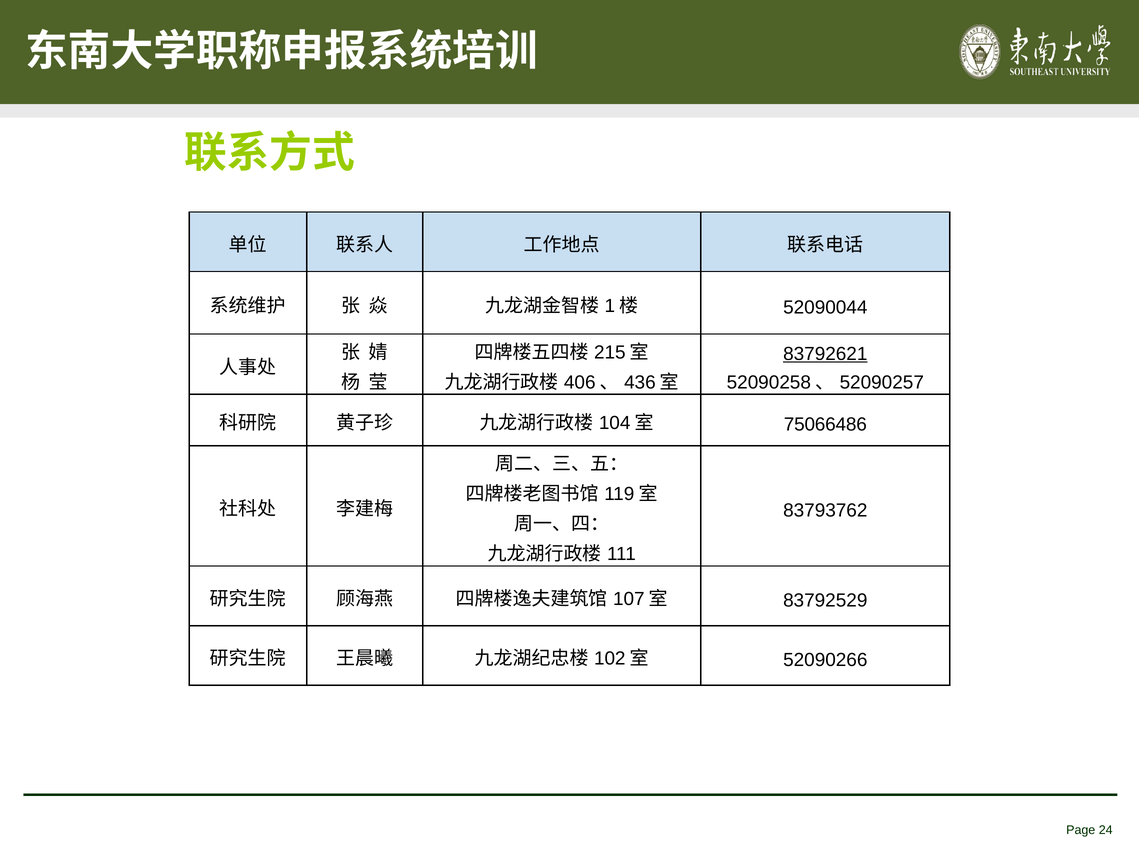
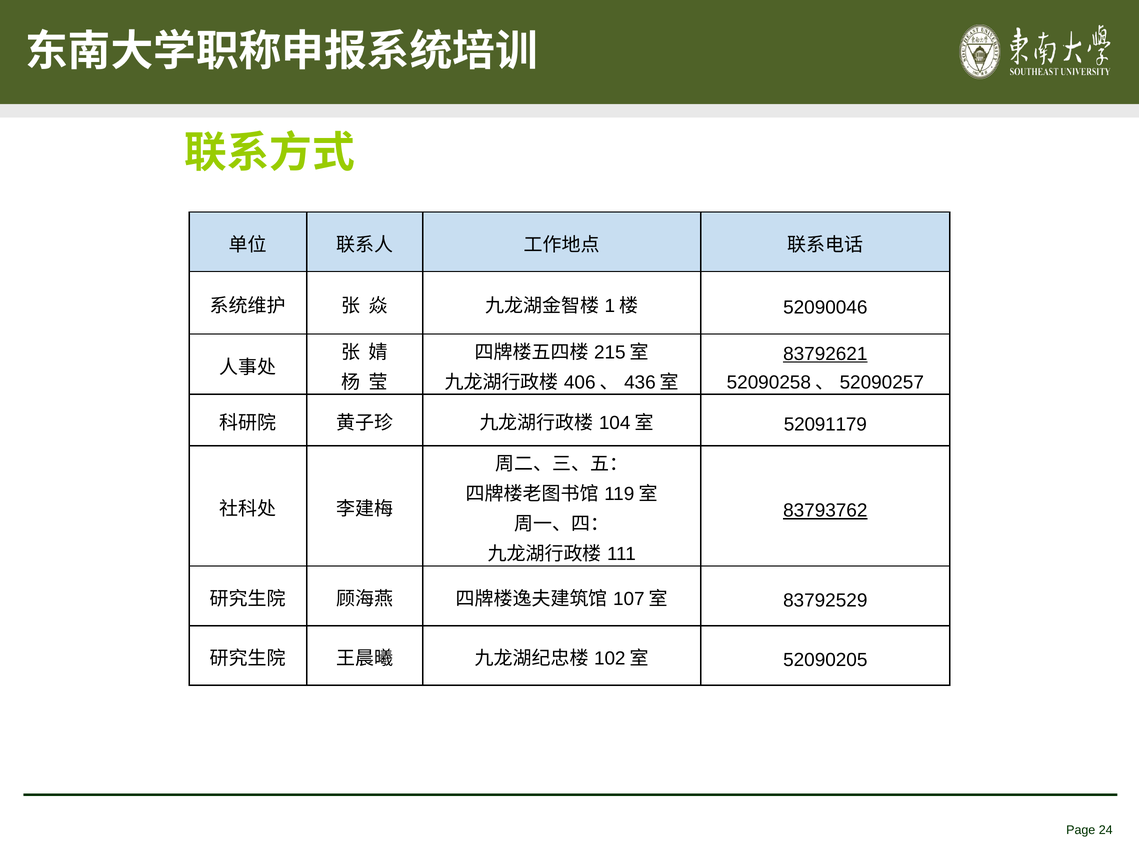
52090044: 52090044 -> 52090046
75066486: 75066486 -> 52091179
83793762 underline: none -> present
52090266: 52090266 -> 52090205
